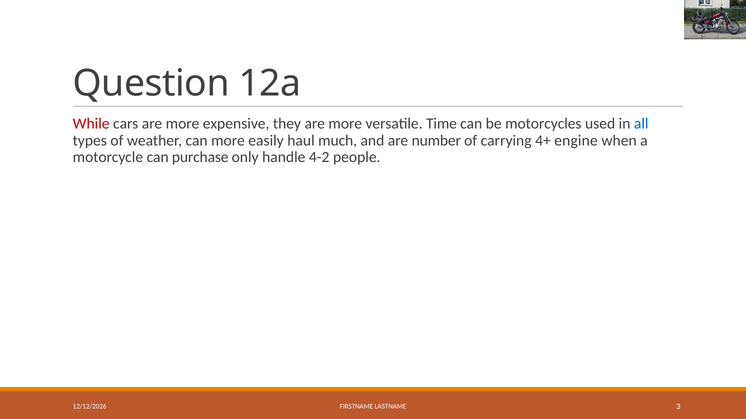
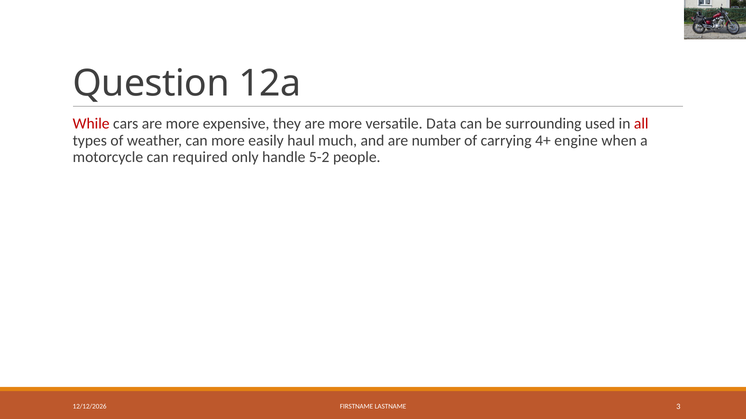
Time: Time -> Data
motorcycles: motorcycles -> surrounding
all colour: blue -> red
purchase: purchase -> required
4-2: 4-2 -> 5-2
